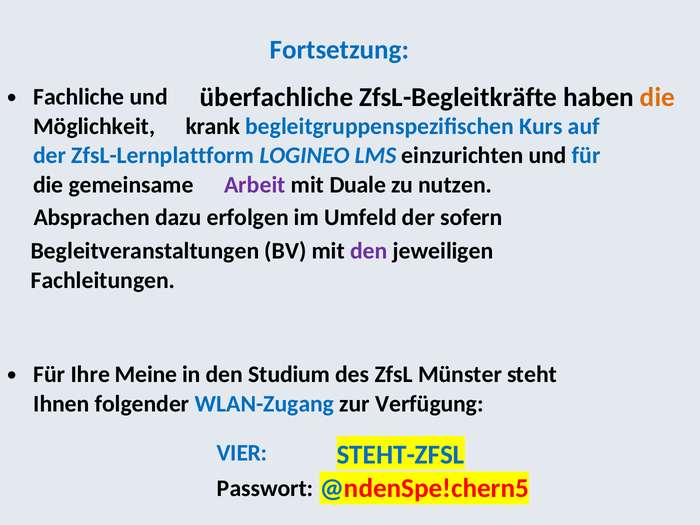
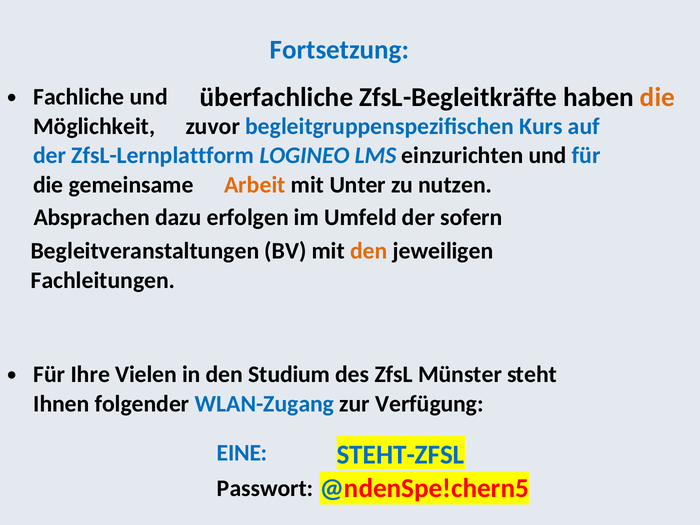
krank: krank -> zuvor
Arbeit colour: purple -> orange
Duale: Duale -> Unter
den at (369, 251) colour: purple -> orange
Meine: Meine -> Vielen
VIER: VIER -> EINE
